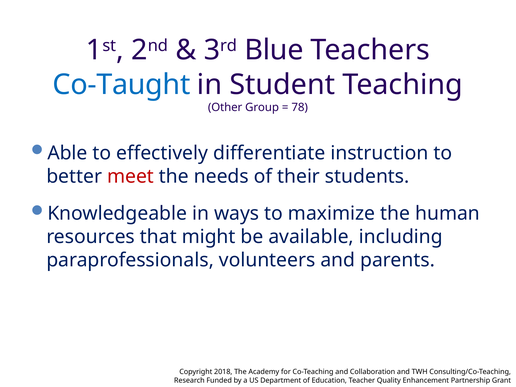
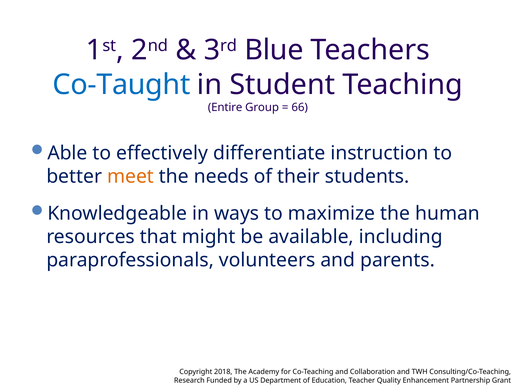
Other: Other -> Entire
78: 78 -> 66
meet colour: red -> orange
